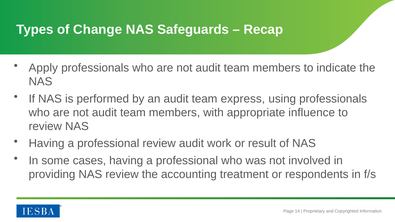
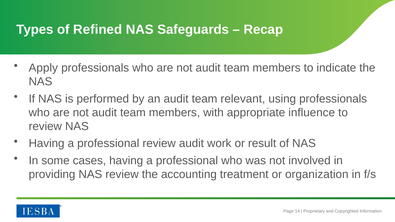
Change: Change -> Refined
express: express -> relevant
respondents: respondents -> organization
